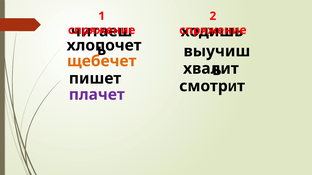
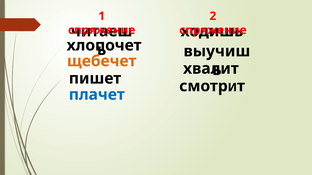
плачет colour: purple -> blue
